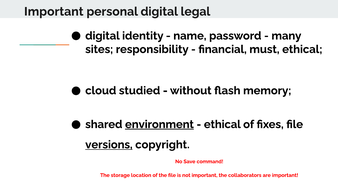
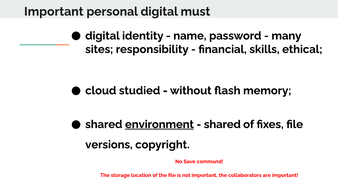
legal: legal -> must
must: must -> skills
ethical at (222, 124): ethical -> shared
versions underline: present -> none
